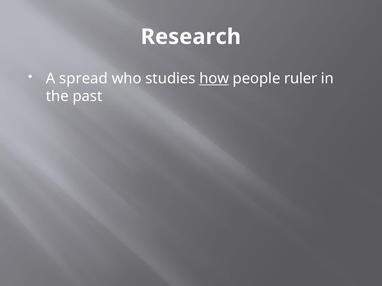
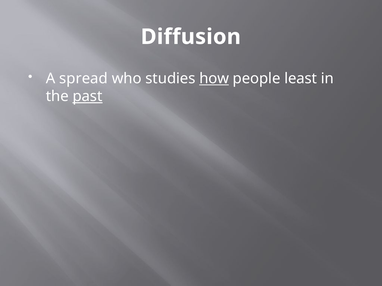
Research: Research -> Diffusion
ruler: ruler -> least
past underline: none -> present
